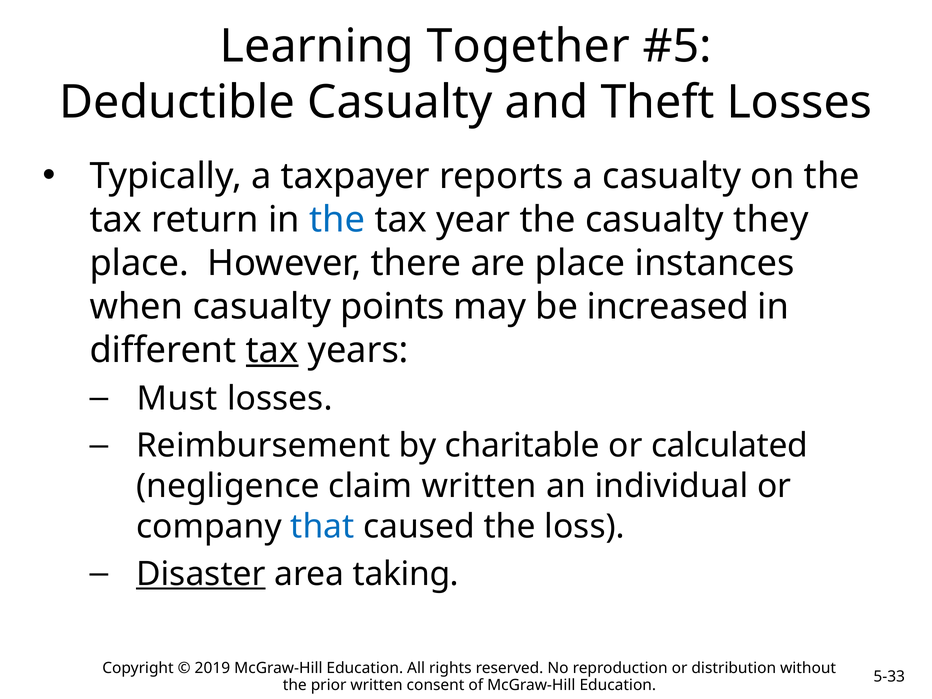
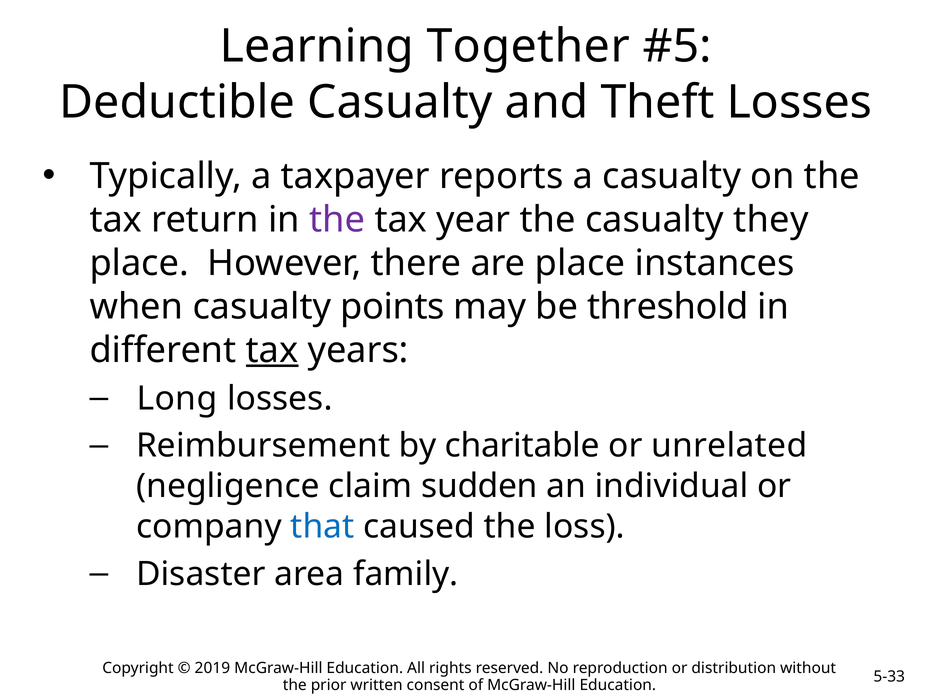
the at (337, 220) colour: blue -> purple
increased: increased -> threshold
Must: Must -> Long
calculated: calculated -> unrelated
claim written: written -> sudden
Disaster underline: present -> none
taking: taking -> family
